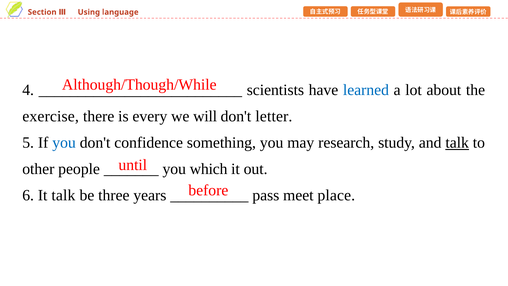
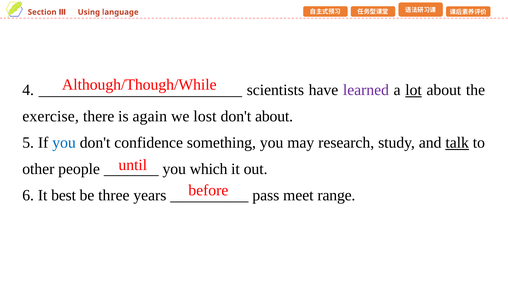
learned colour: blue -> purple
lot underline: none -> present
every: every -> again
will: will -> lost
don't letter: letter -> about
It talk: talk -> best
place: place -> range
